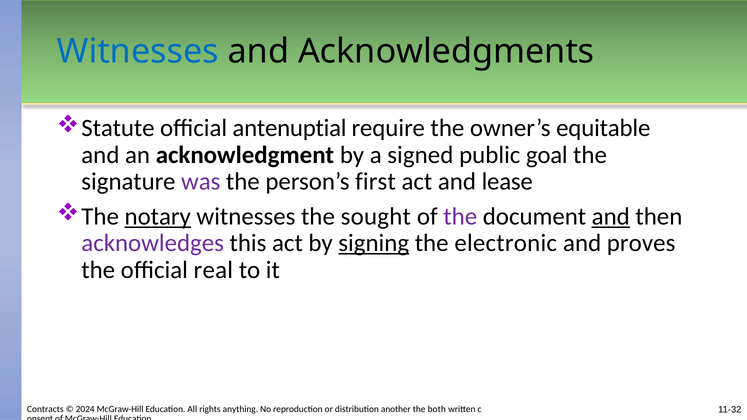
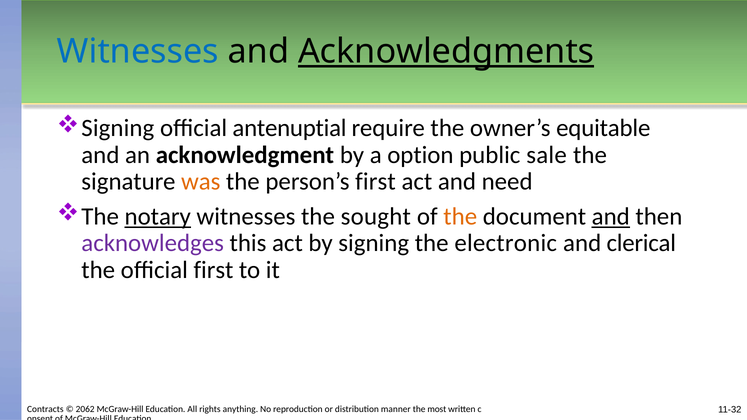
Acknowledgments underline: none -> present
Statute at (118, 128): Statute -> Signing
signed: signed -> option
goal: goal -> sale
was colour: purple -> orange
lease: lease -> need
the at (460, 216) colour: purple -> orange
signing at (374, 243) underline: present -> none
proves: proves -> clerical
official real: real -> first
2024: 2024 -> 2062
another: another -> manner
both: both -> most
